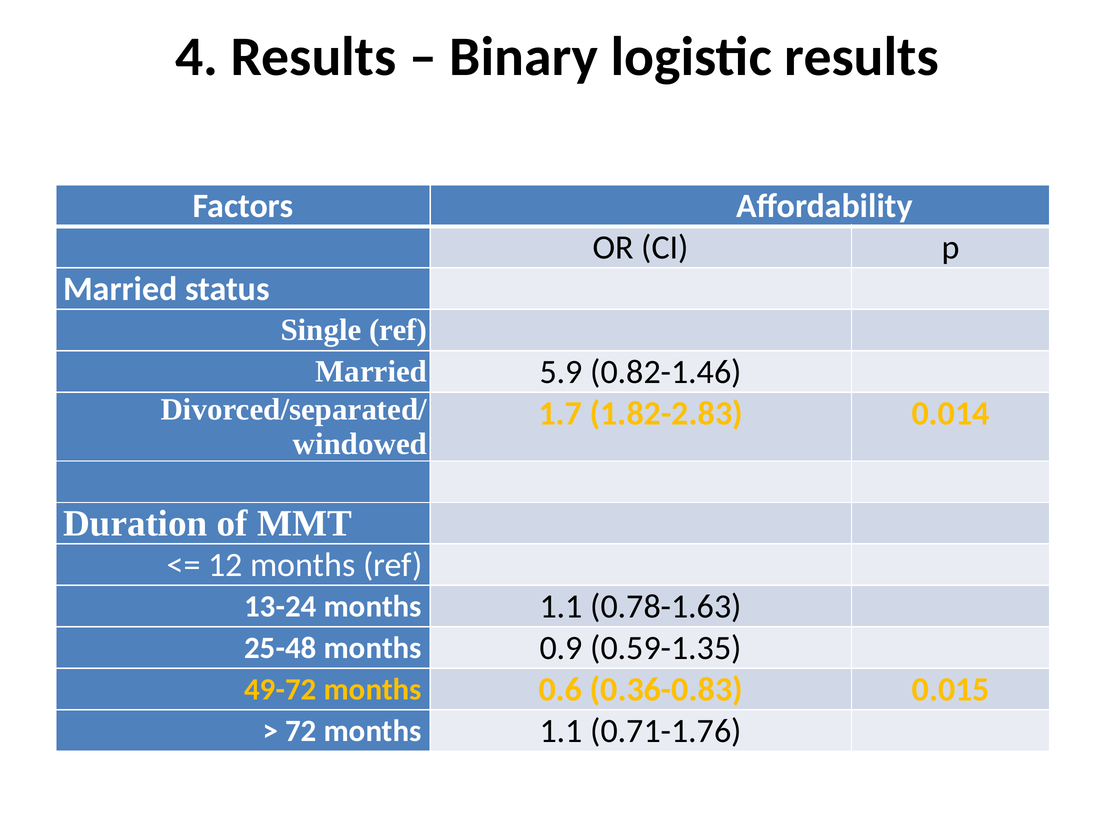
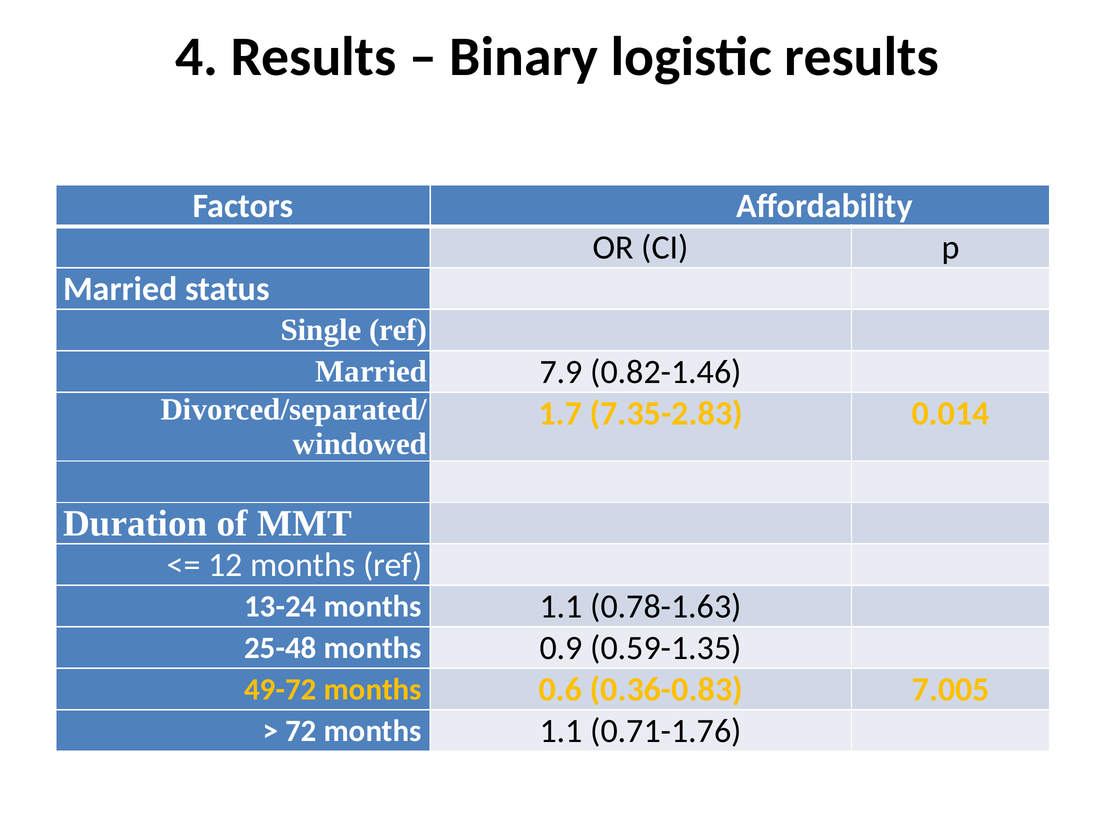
5.9: 5.9 -> 7.9
1.82-2.83: 1.82-2.83 -> 7.35-2.83
0.015: 0.015 -> 7.005
